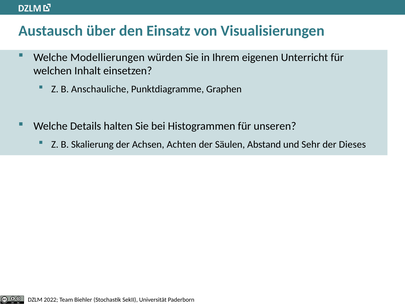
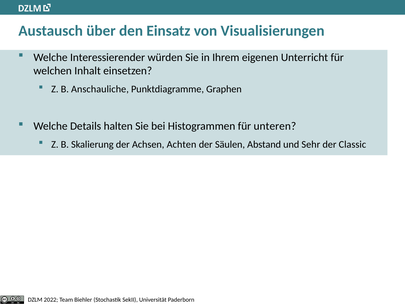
Modellierungen: Modellierungen -> Interessierender
unseren: unseren -> unteren
Dieses: Dieses -> Classic
